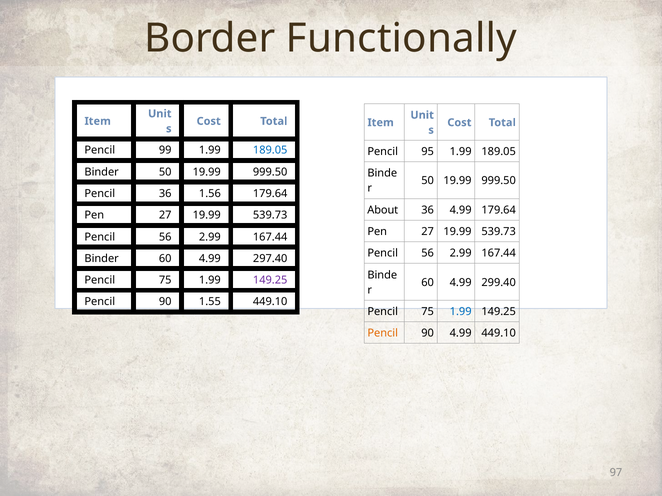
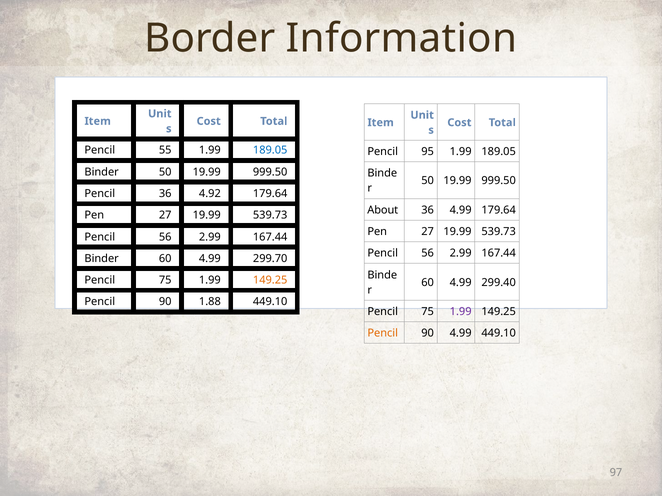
Functionally: Functionally -> Information
99: 99 -> 55
1.56: 1.56 -> 4.92
297.40: 297.40 -> 299.70
149.25 at (270, 280) colour: purple -> orange
1.55: 1.55 -> 1.88
1.99 at (461, 312) colour: blue -> purple
